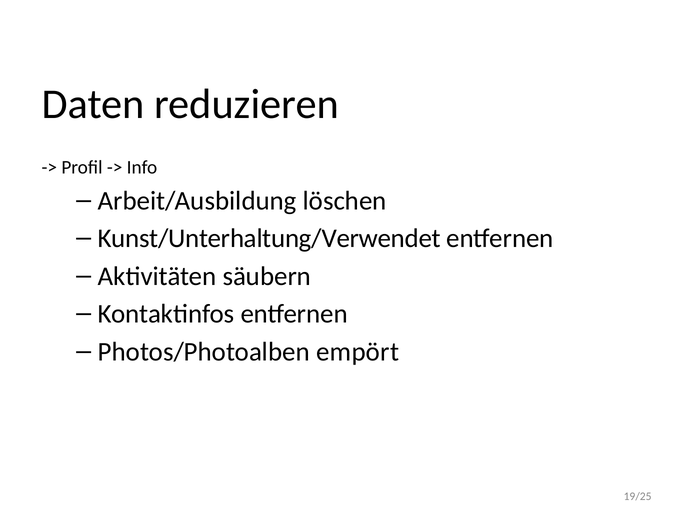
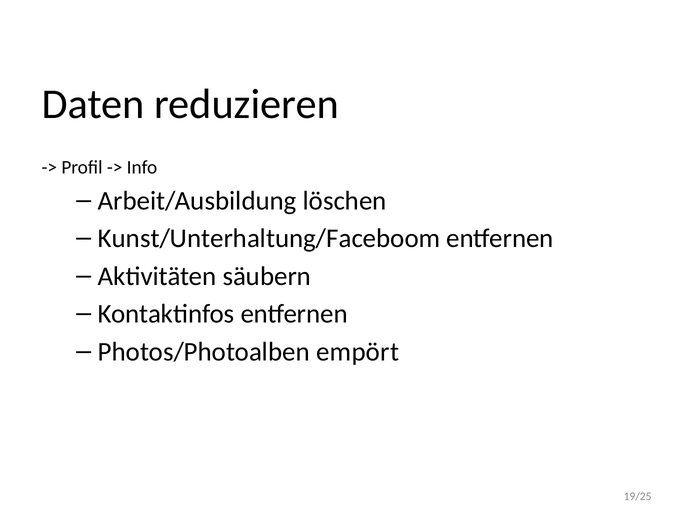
Kunst/Unterhaltung/Verwendet: Kunst/Unterhaltung/Verwendet -> Kunst/Unterhaltung/Faceboom
